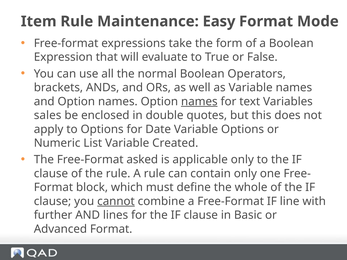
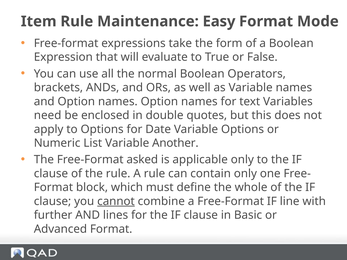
names at (199, 102) underline: present -> none
sales: sales -> need
Created: Created -> Another
